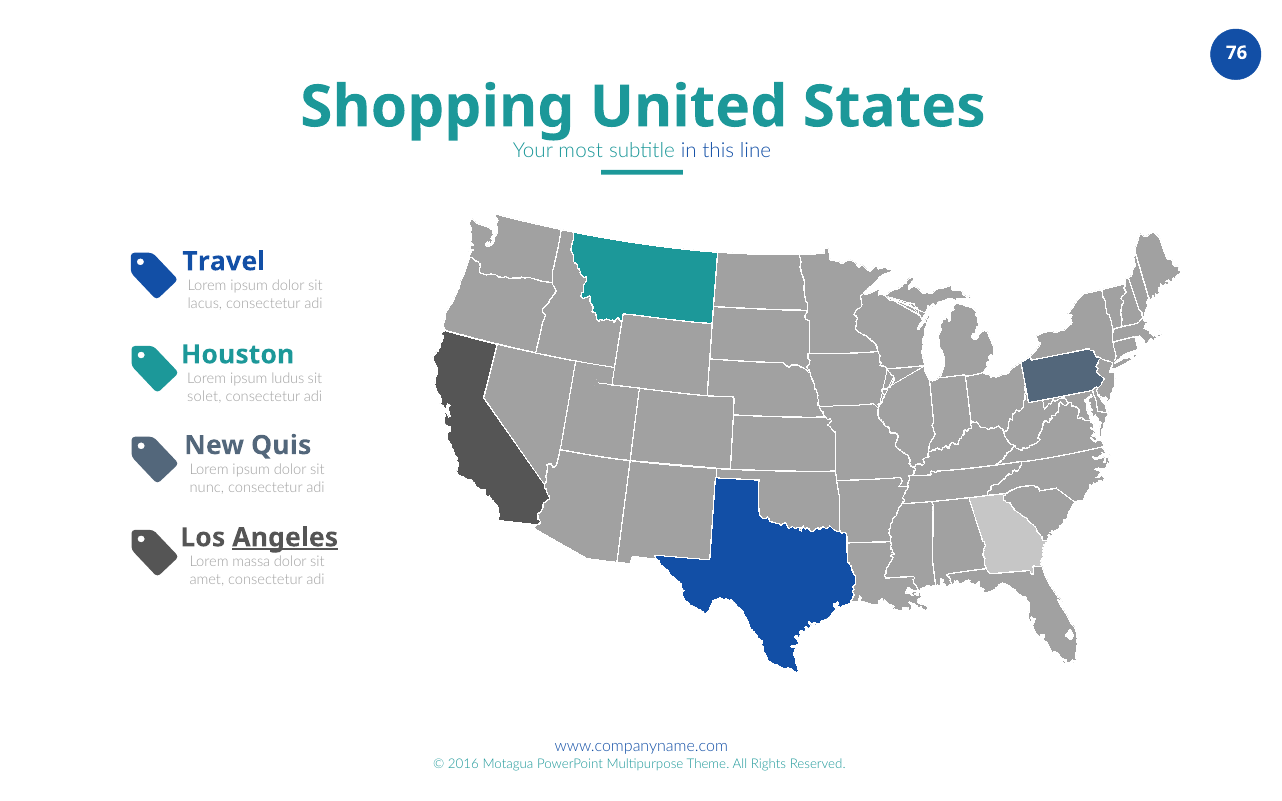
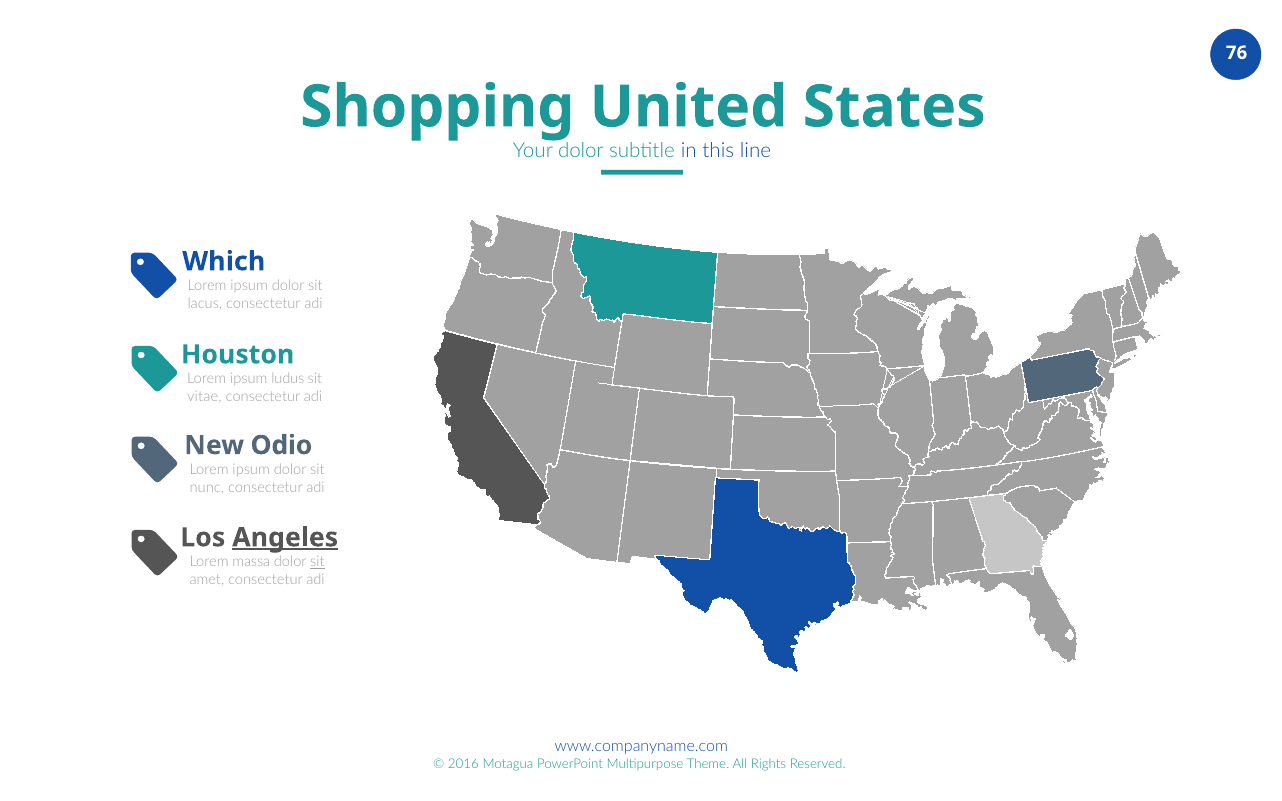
most at (581, 151): most -> dolor
Travel: Travel -> Which
solet: solet -> vitae
Quis: Quis -> Odio
sit at (317, 562) underline: none -> present
